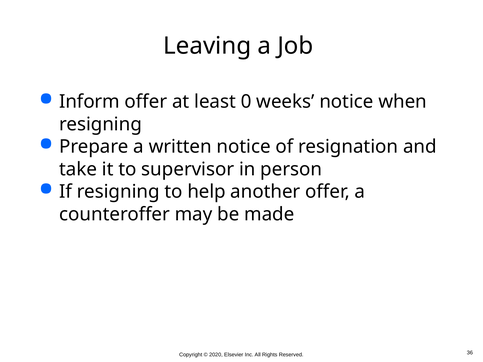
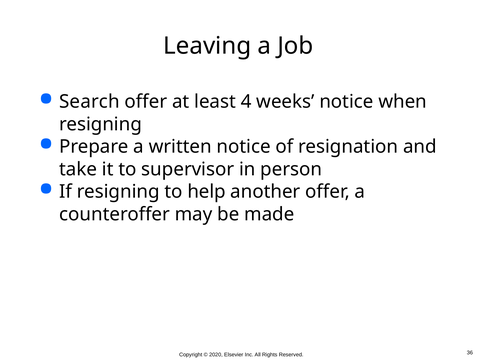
Inform: Inform -> Search
0: 0 -> 4
